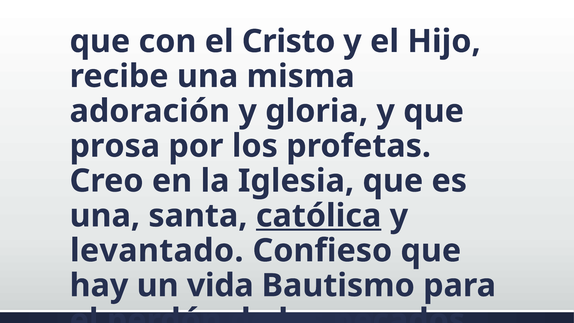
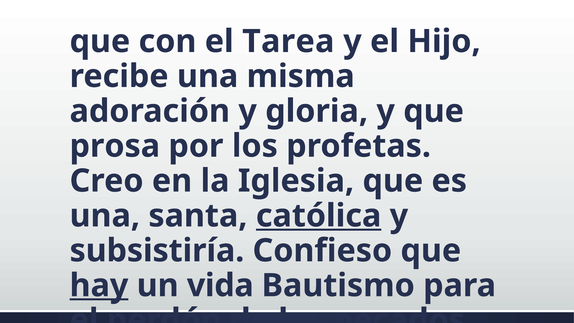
Cristo: Cristo -> Tarea
levantado: levantado -> subsistiría
hay underline: none -> present
